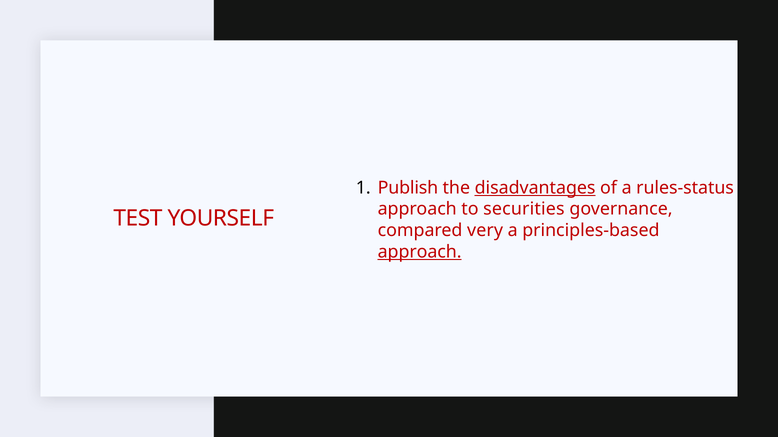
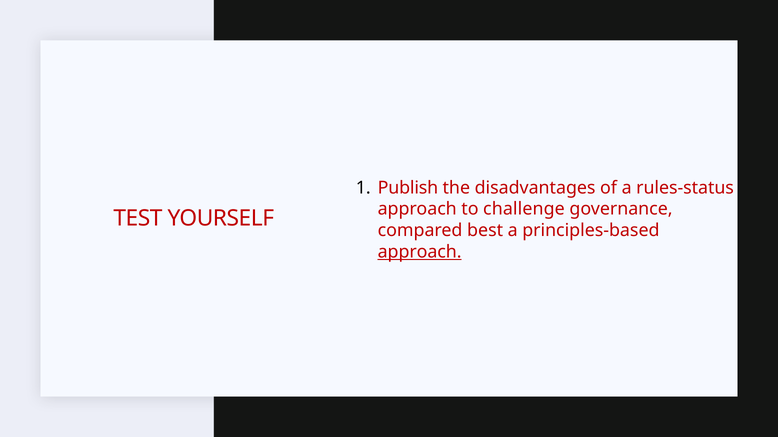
disadvantages underline: present -> none
securities: securities -> challenge
very: very -> best
